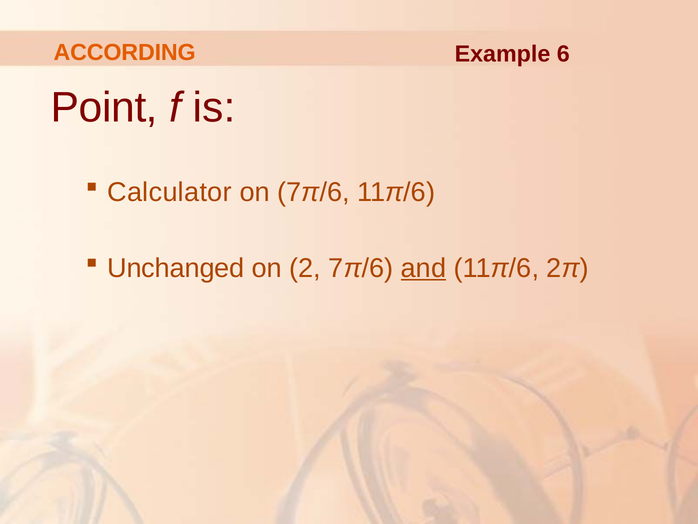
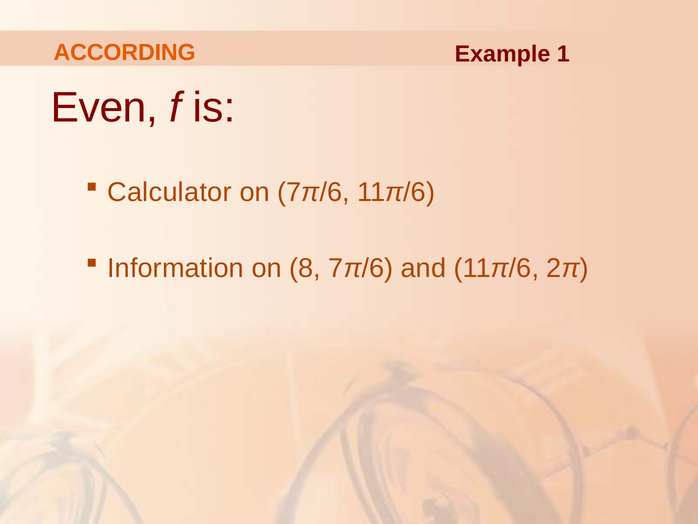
6: 6 -> 1
Point: Point -> Even
Unchanged: Unchanged -> Information
2: 2 -> 8
and underline: present -> none
